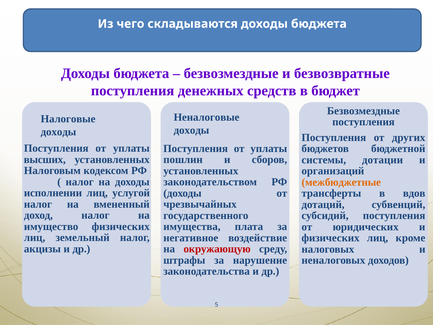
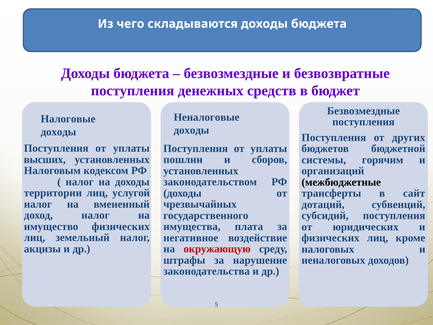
дотации: дотации -> горячим
межбюджетные colour: orange -> black
исполнении: исполнении -> территории
вдов: вдов -> сайт
